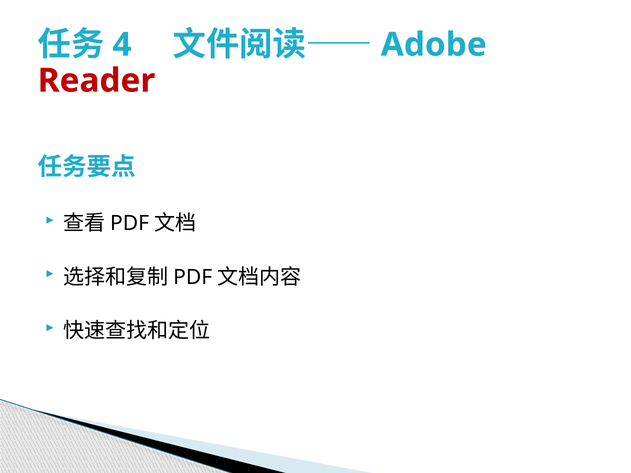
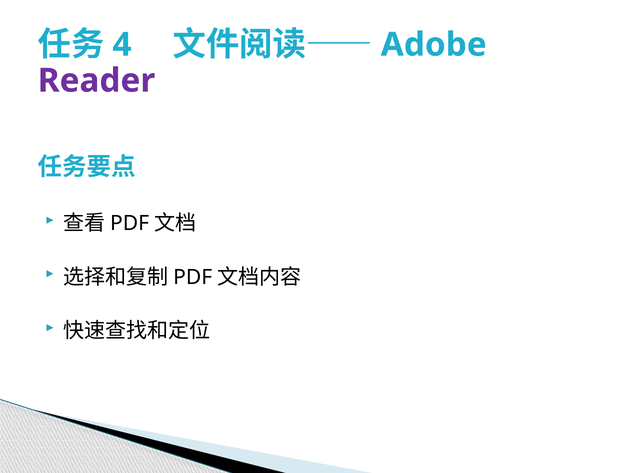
Reader colour: red -> purple
